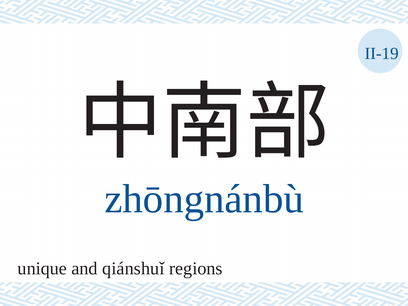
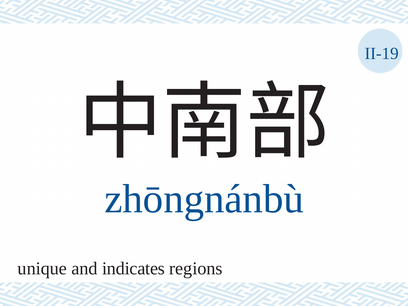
qiánshuǐ: qiánshuǐ -> indicates
